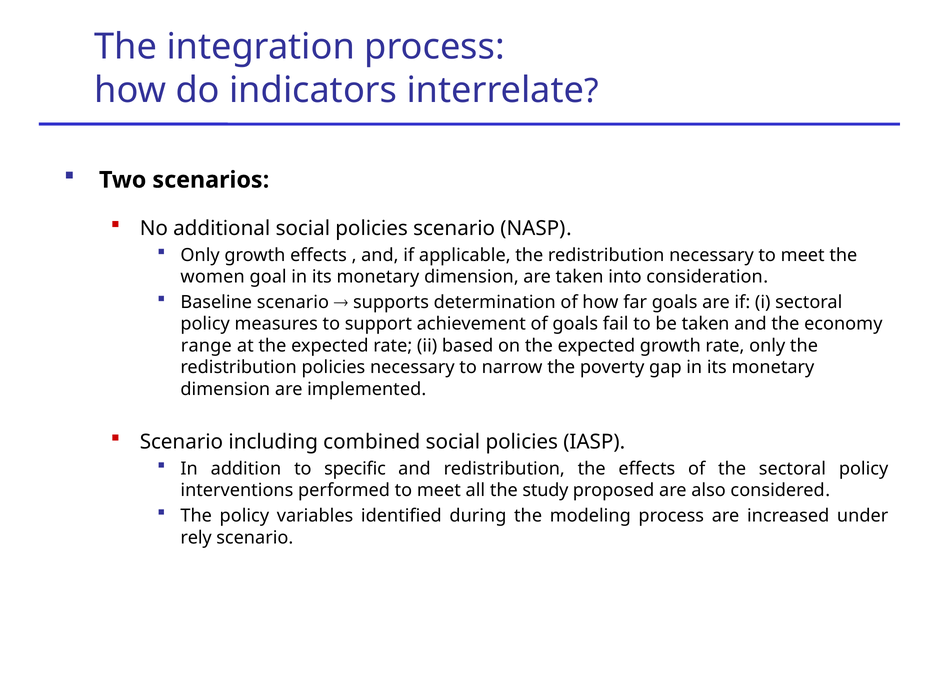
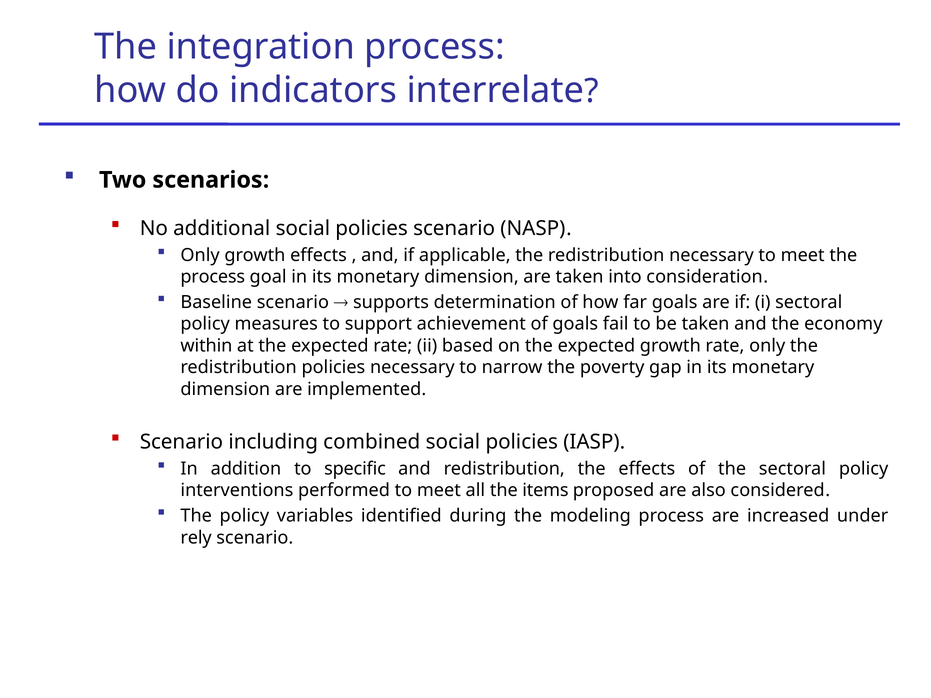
women at (213, 277): women -> process
range: range -> within
study: study -> items
